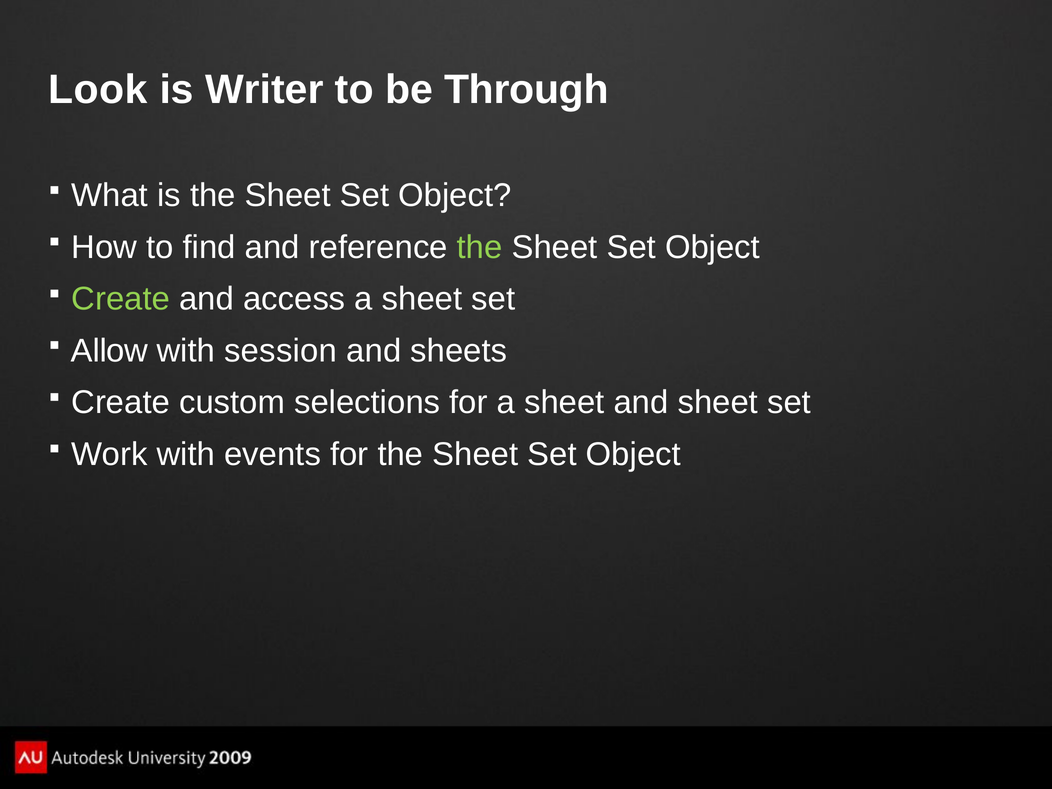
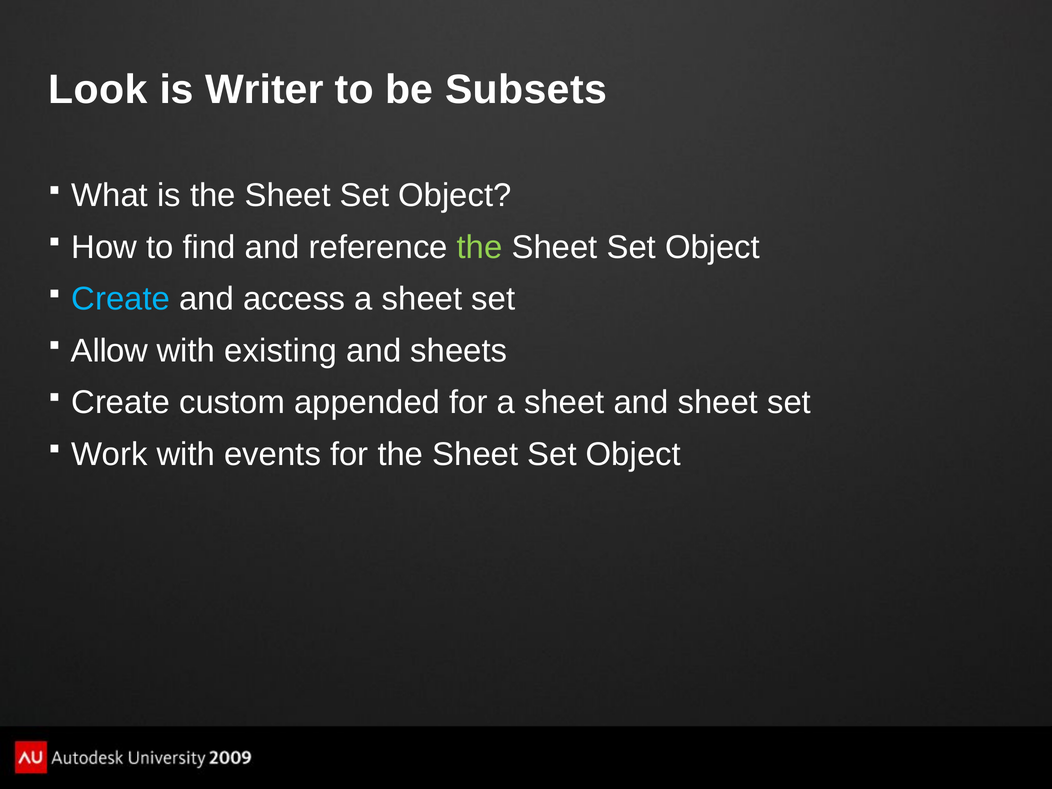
Through: Through -> Subsets
Create at (121, 299) colour: light green -> light blue
session: session -> existing
selections: selections -> appended
